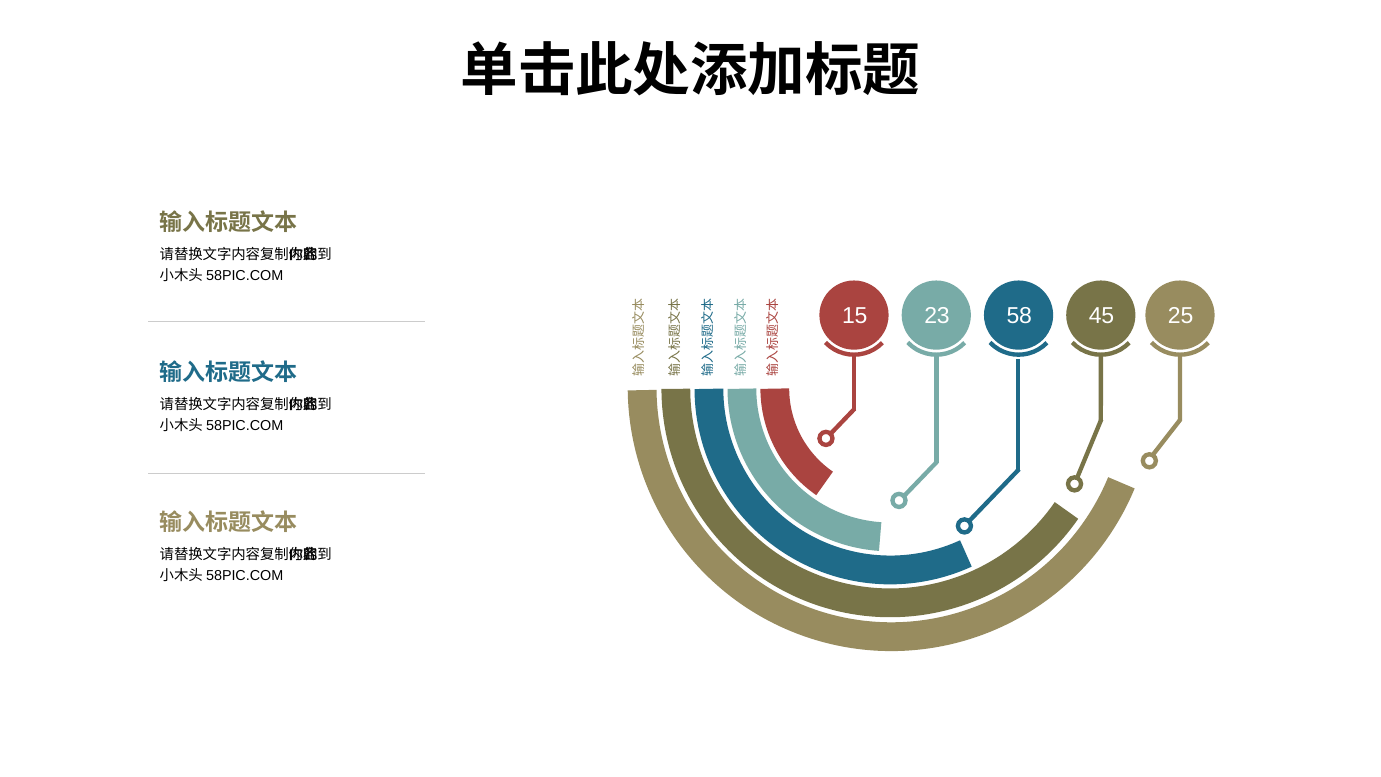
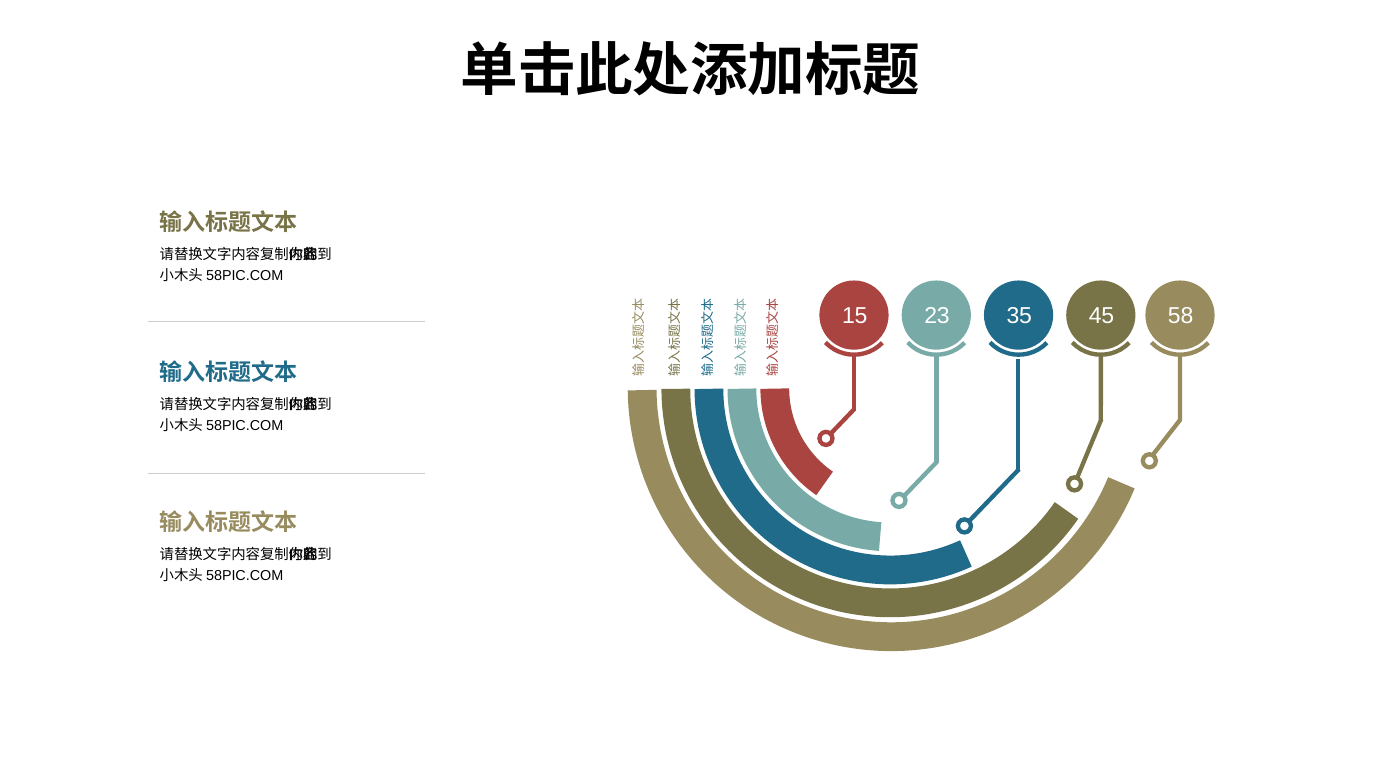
58: 58 -> 35
25: 25 -> 58
